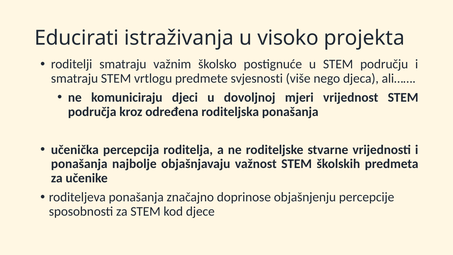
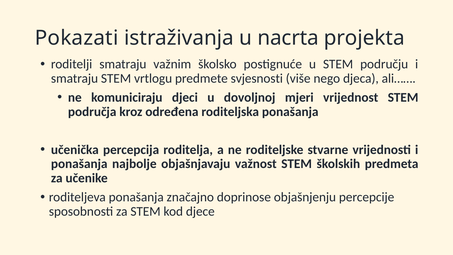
Educirati: Educirati -> Pokazati
visoko: visoko -> nacrta
